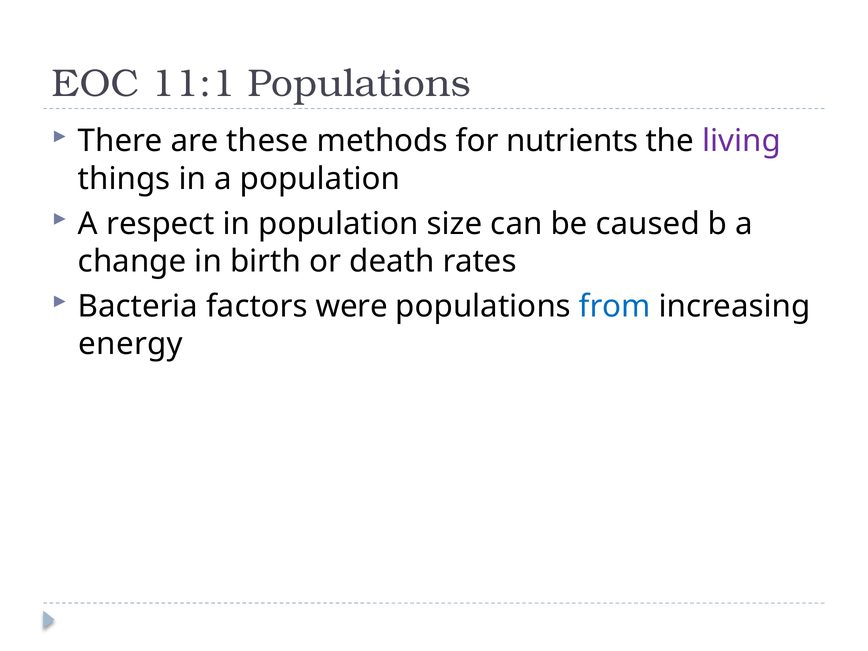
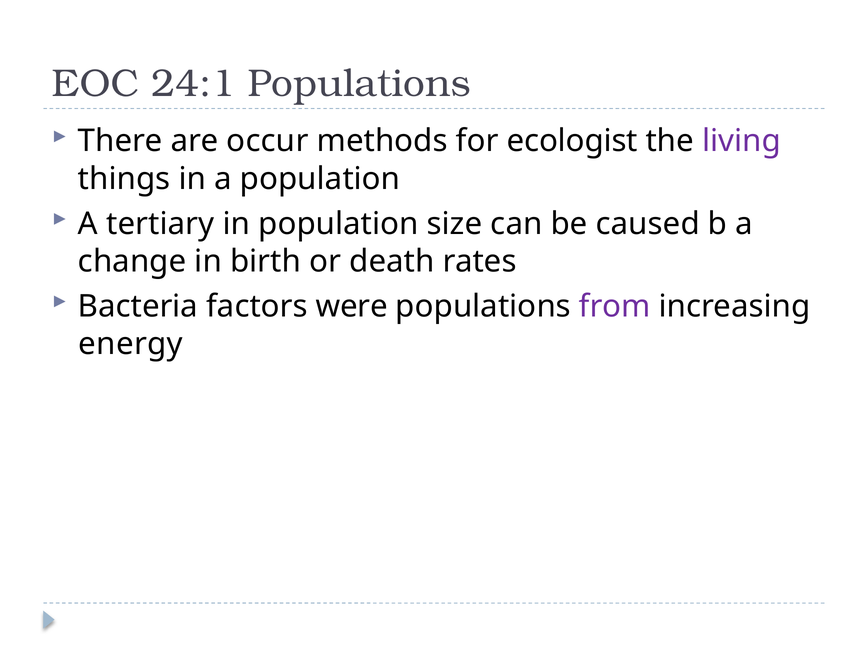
11:1: 11:1 -> 24:1
these: these -> occur
nutrients: nutrients -> ecologist
respect: respect -> tertiary
from colour: blue -> purple
